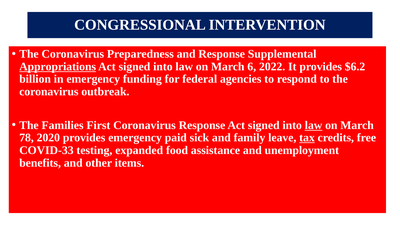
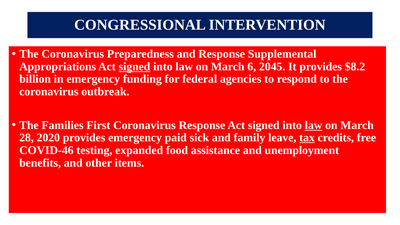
Appropriations underline: present -> none
signed at (134, 67) underline: none -> present
2022: 2022 -> 2045
$6.2: $6.2 -> $8.2
78: 78 -> 28
COVID-33: COVID-33 -> COVID-46
